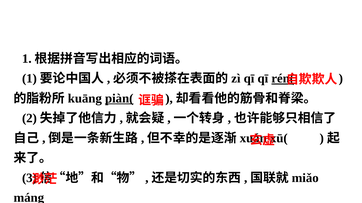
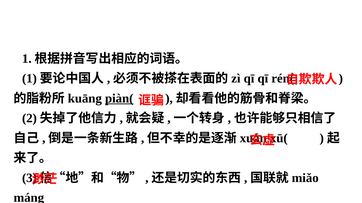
rén( underline: present -> none
